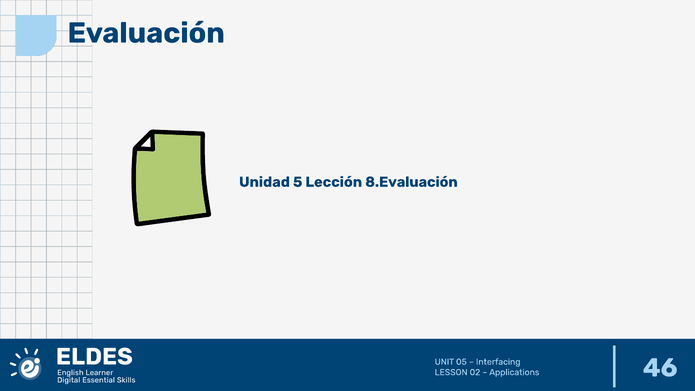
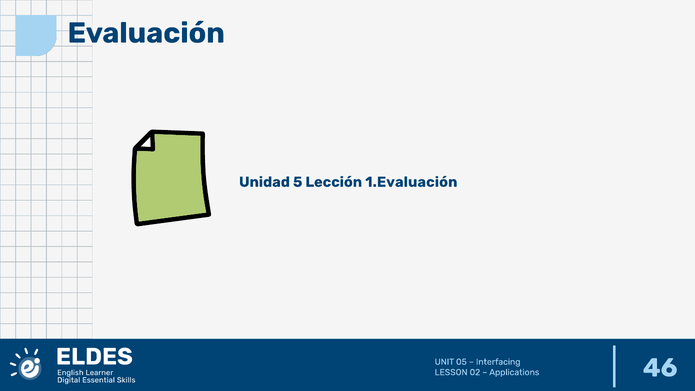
8.Evaluación: 8.Evaluación -> 1.Evaluación
